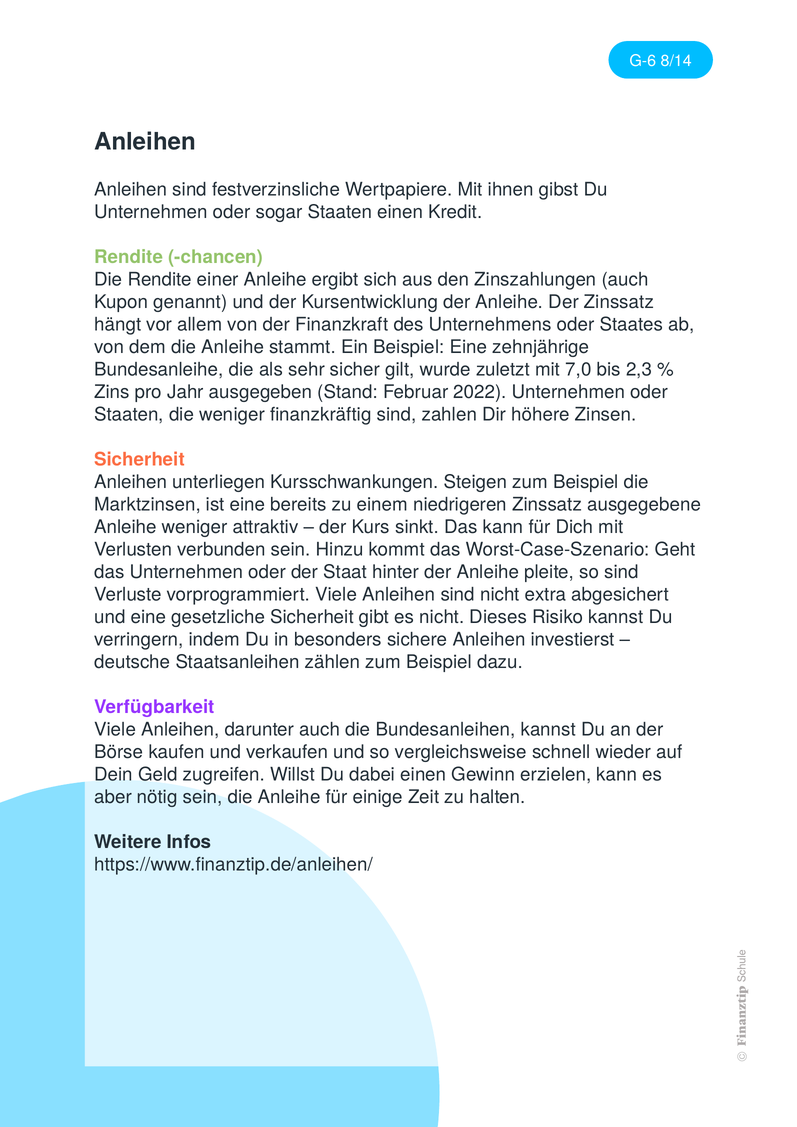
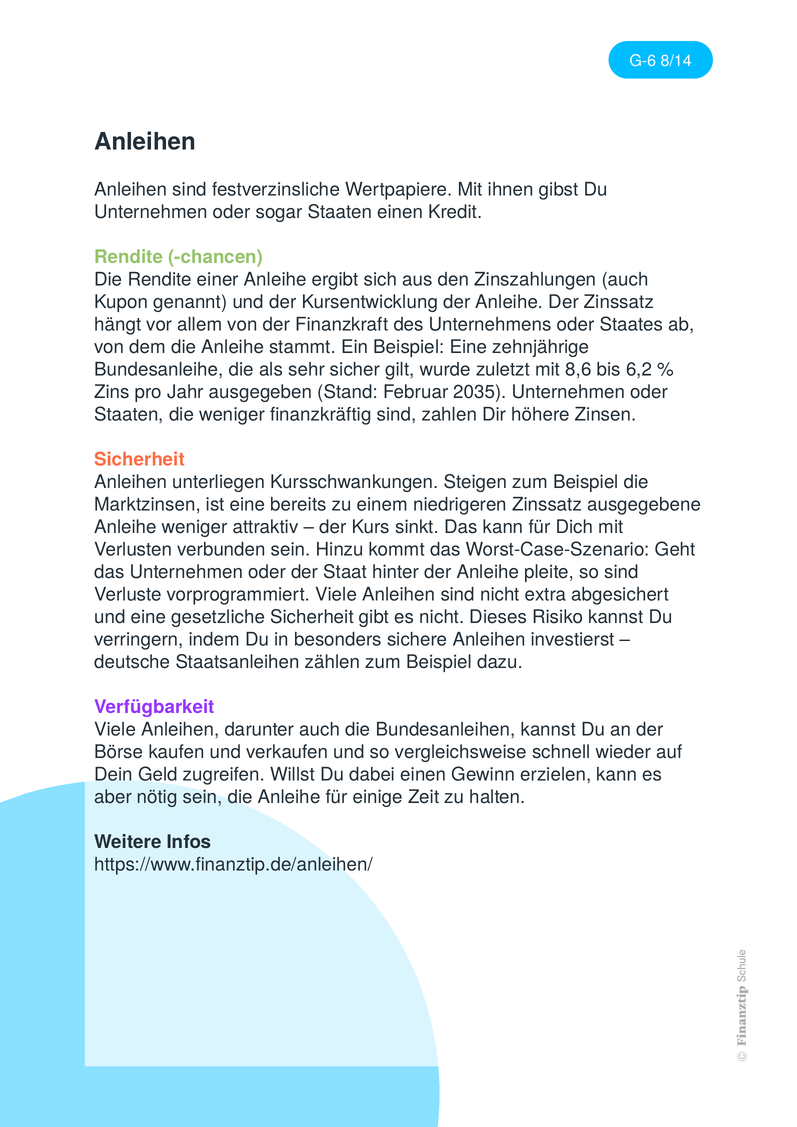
7,0: 7,0 -> 8,6
2,3: 2,3 -> 6,2
2022: 2022 -> 2035
